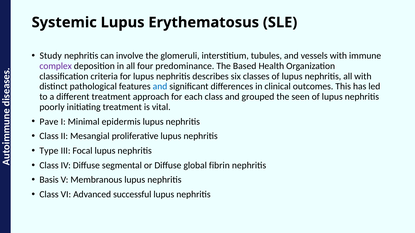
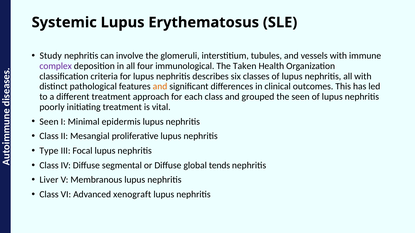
predominance: predominance -> immunological
Based: Based -> Taken
and at (160, 87) colour: blue -> orange
Pave at (49, 122): Pave -> Seen
fibrin: fibrin -> tends
Basis: Basis -> Liver
successful: successful -> xenograft
